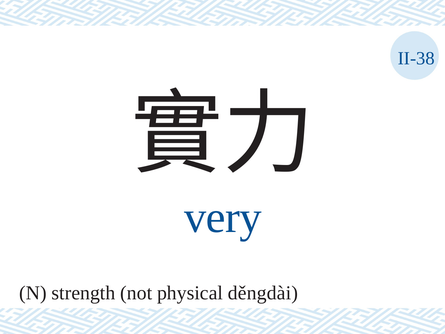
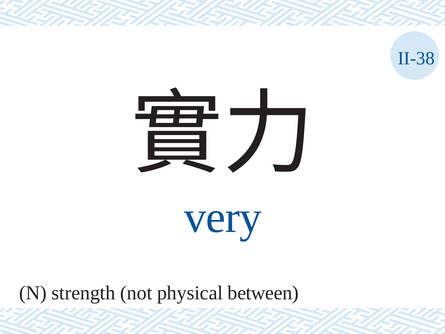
děngdài: děngdài -> between
